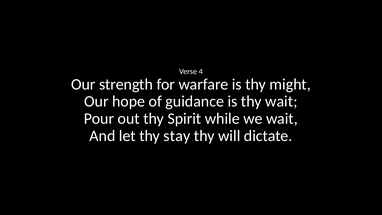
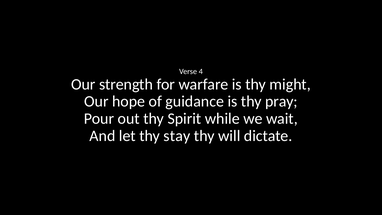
thy wait: wait -> pray
